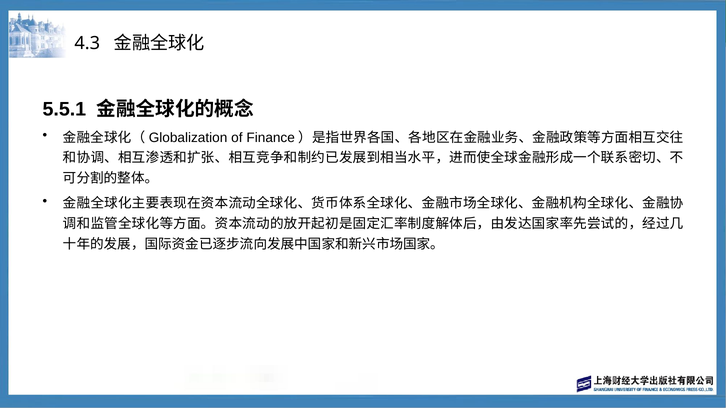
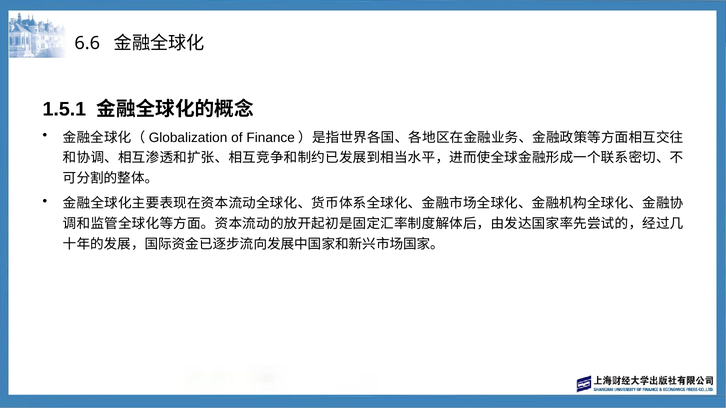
4.3: 4.3 -> 6.6
5.5.1: 5.5.1 -> 1.5.1
